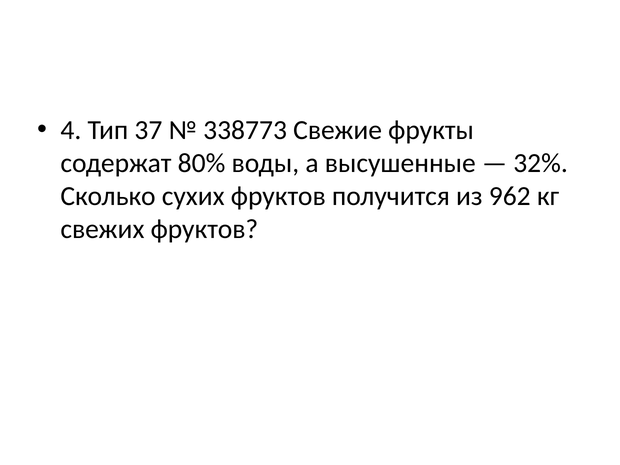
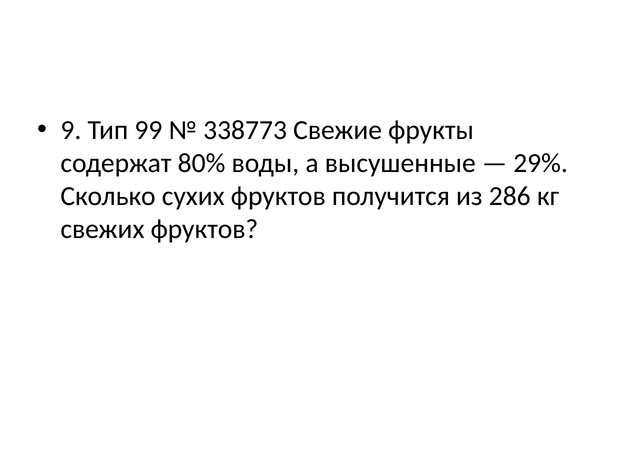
4: 4 -> 9
37: 37 -> 99
32%: 32% -> 29%
962: 962 -> 286
